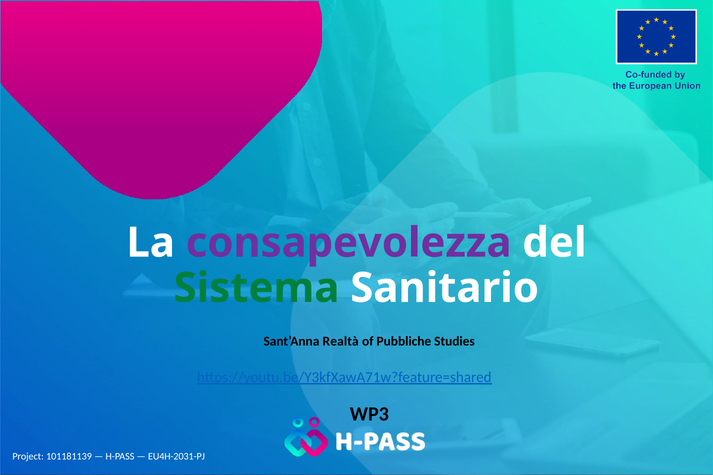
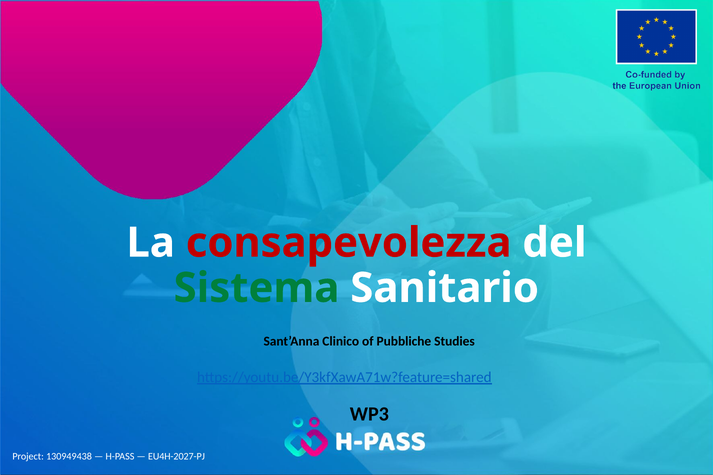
consapevolezza colour: purple -> red
Realtà: Realtà -> Clinico
101181139: 101181139 -> 130949438
EU4H-2031-PJ: EU4H-2031-PJ -> EU4H-2027-PJ
